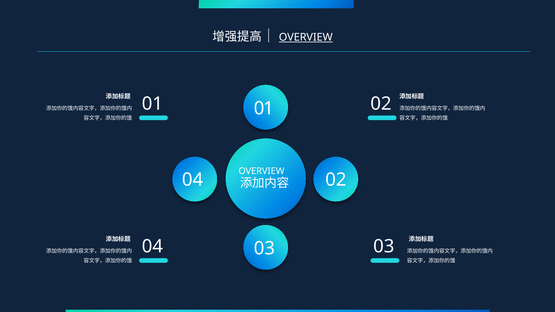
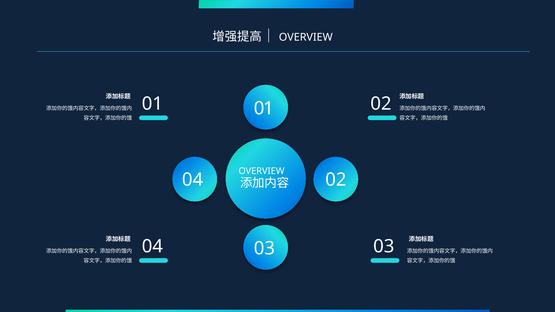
OVERVIEW at (306, 37) underline: present -> none
